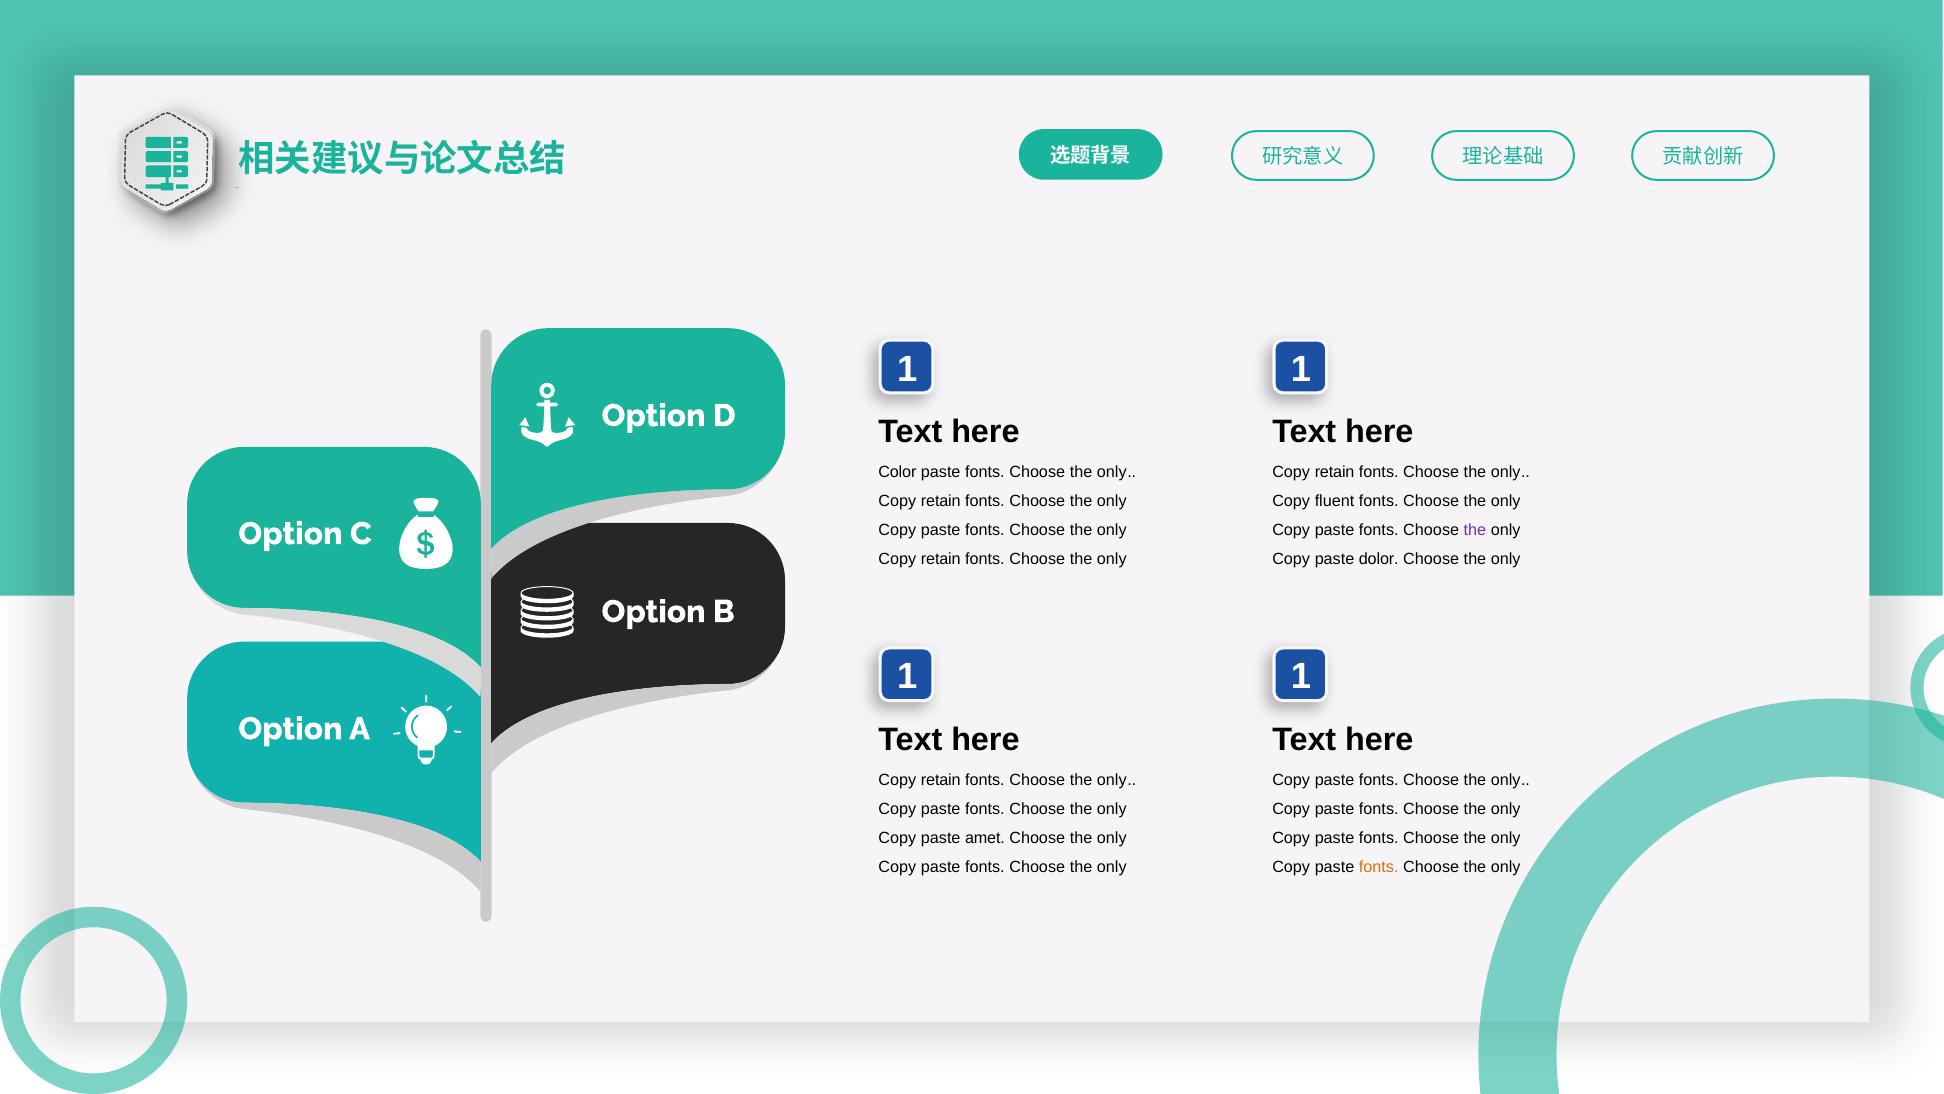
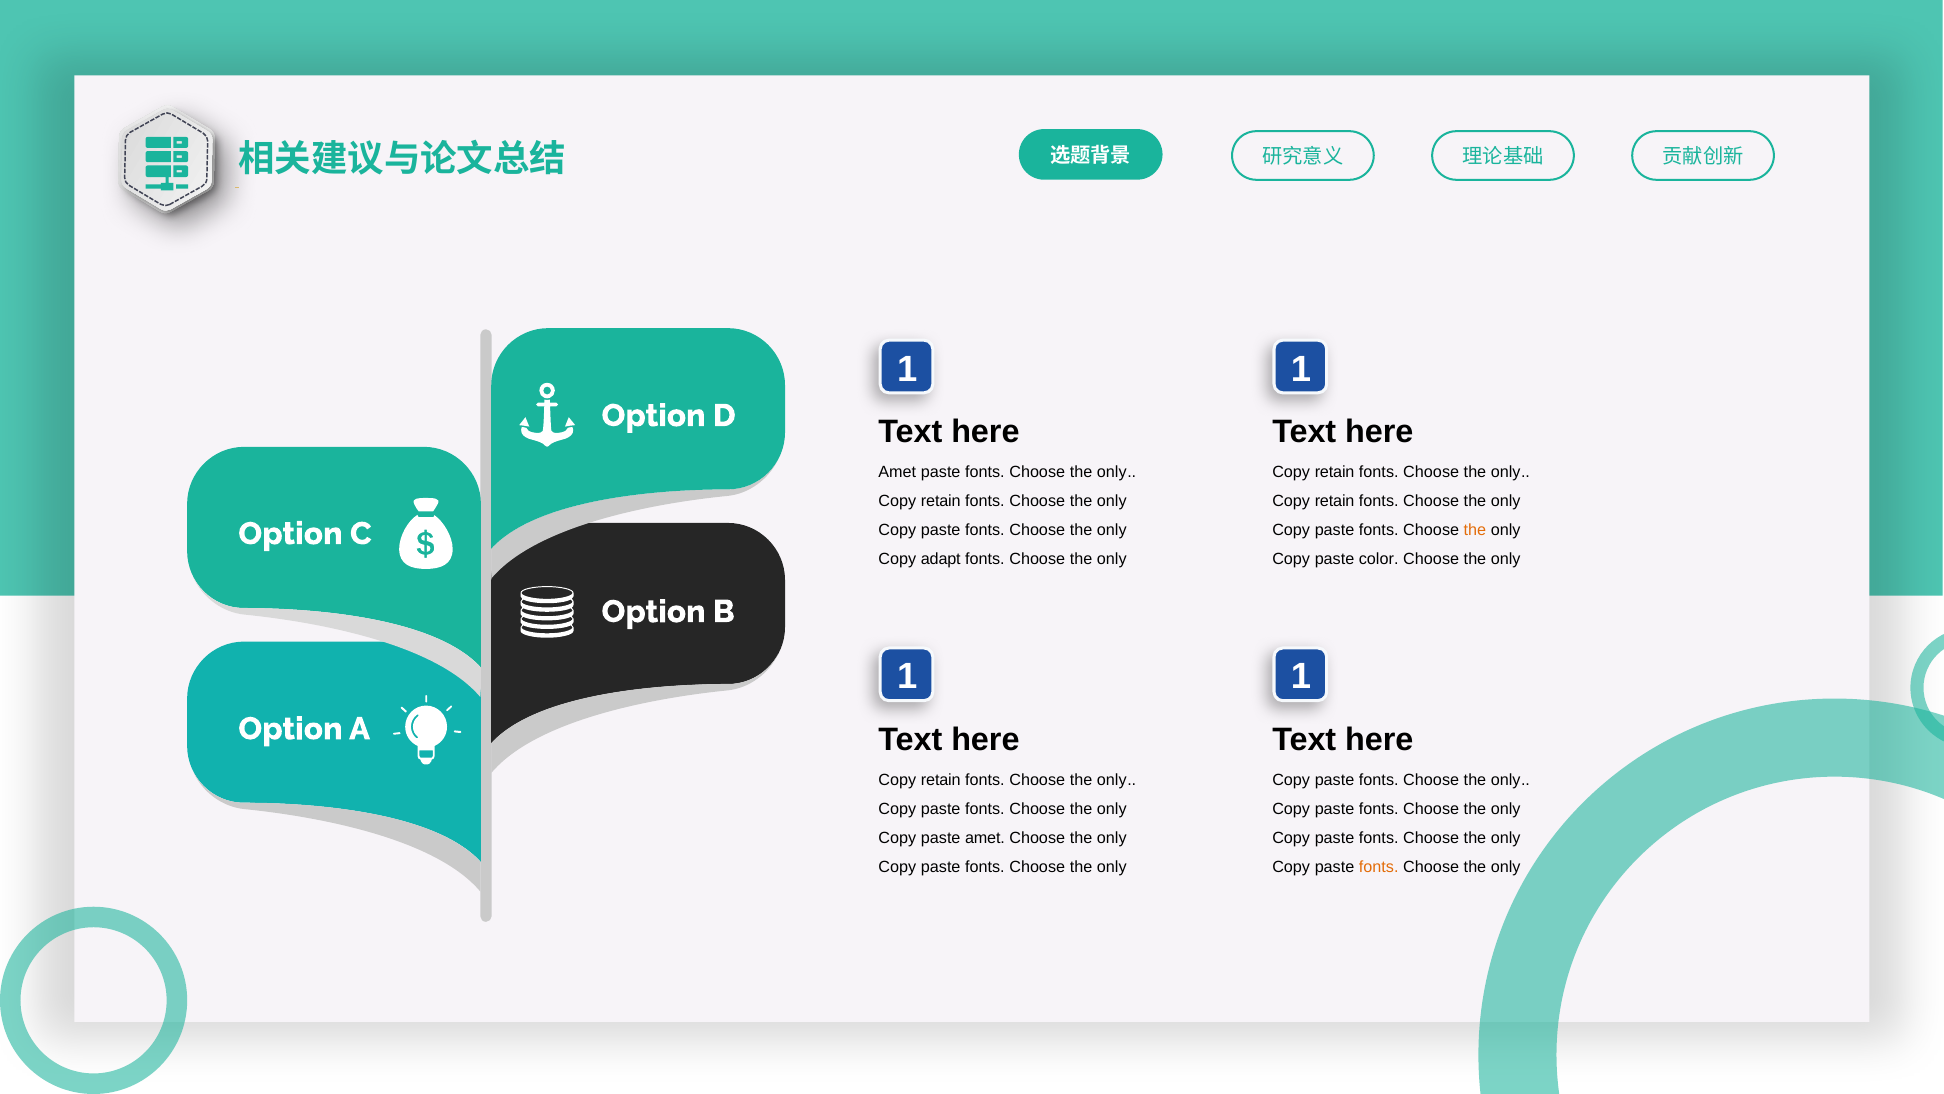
Color at (897, 472): Color -> Amet
fluent at (1335, 501): fluent -> retain
the at (1475, 530) colour: purple -> orange
retain at (941, 559): retain -> adapt
dolor: dolor -> color
